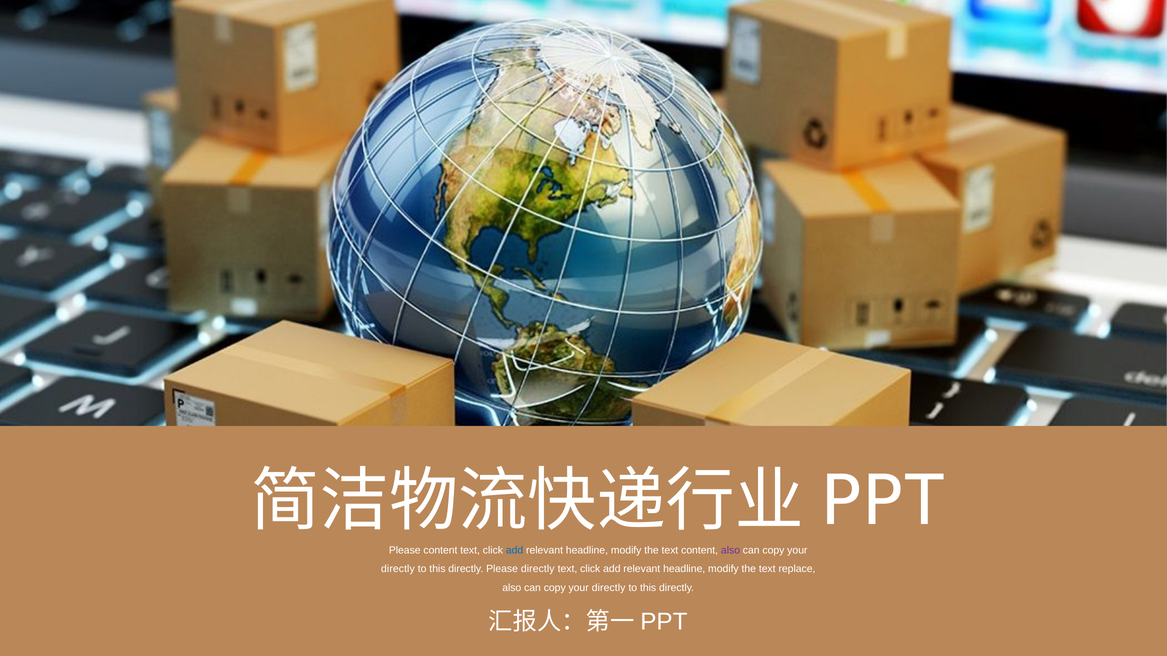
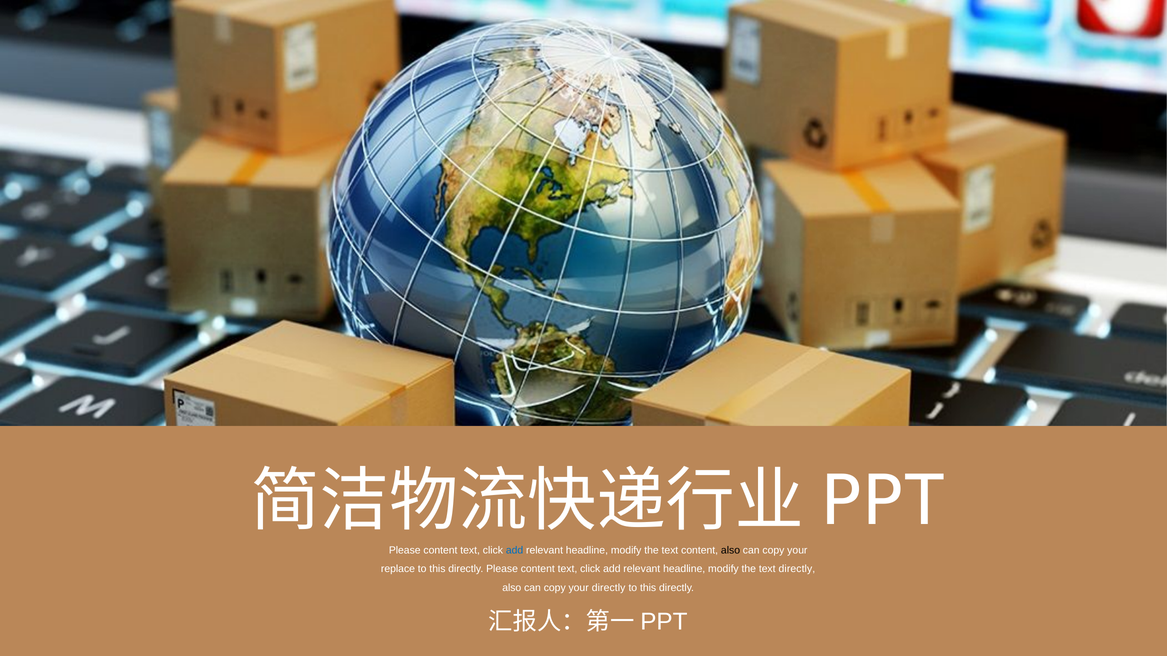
also at (731, 551) colour: purple -> black
directly at (398, 569): directly -> replace
directly Please directly: directly -> content
text replace: replace -> directly
